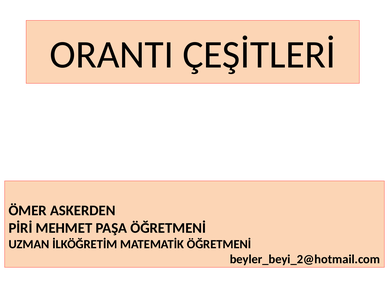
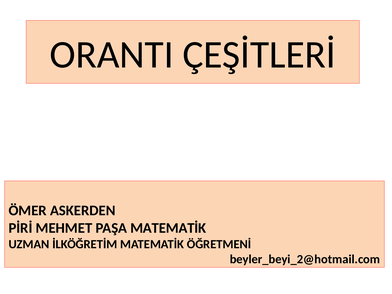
PAŞA ÖĞRETMENİ: ÖĞRETMENİ -> MATEMATİK
